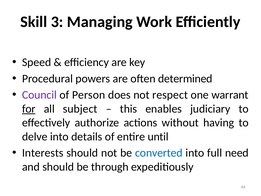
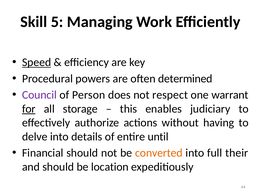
3: 3 -> 5
Speed underline: none -> present
subject: subject -> storage
Interests: Interests -> Financial
converted colour: blue -> orange
need: need -> their
through: through -> location
